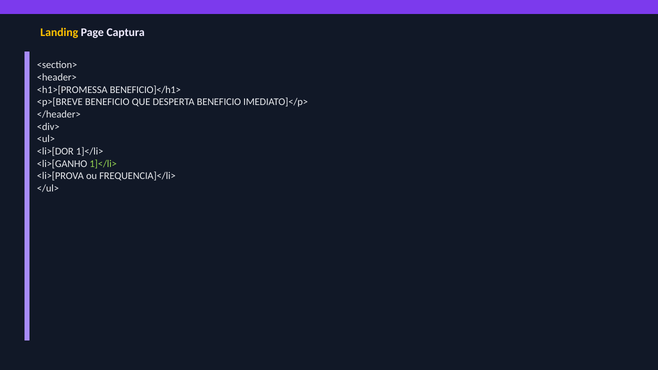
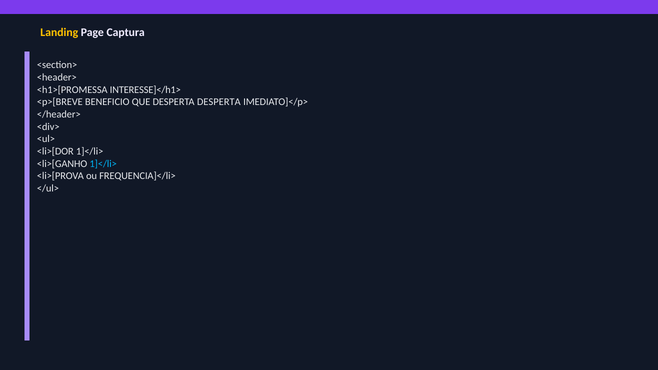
BENEFICIO]</h1>: BENEFICIO]</h1> -> INTERESSE]</h1>
DESPERTA BENEFICIO: BENEFICIO -> DESPERTA
1]</li> at (103, 164) colour: light green -> light blue
